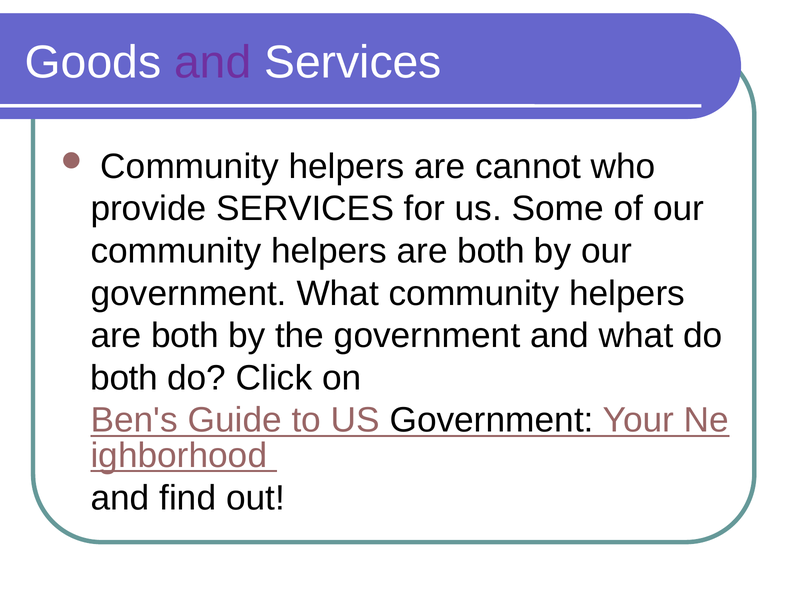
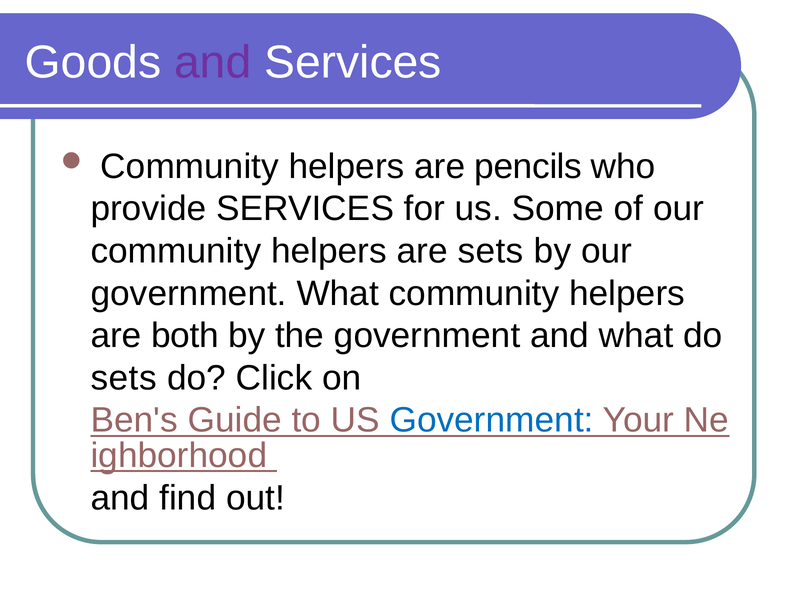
cannot: cannot -> pencils
both at (491, 251): both -> sets
both at (124, 378): both -> sets
Government at (492, 421) colour: black -> blue
